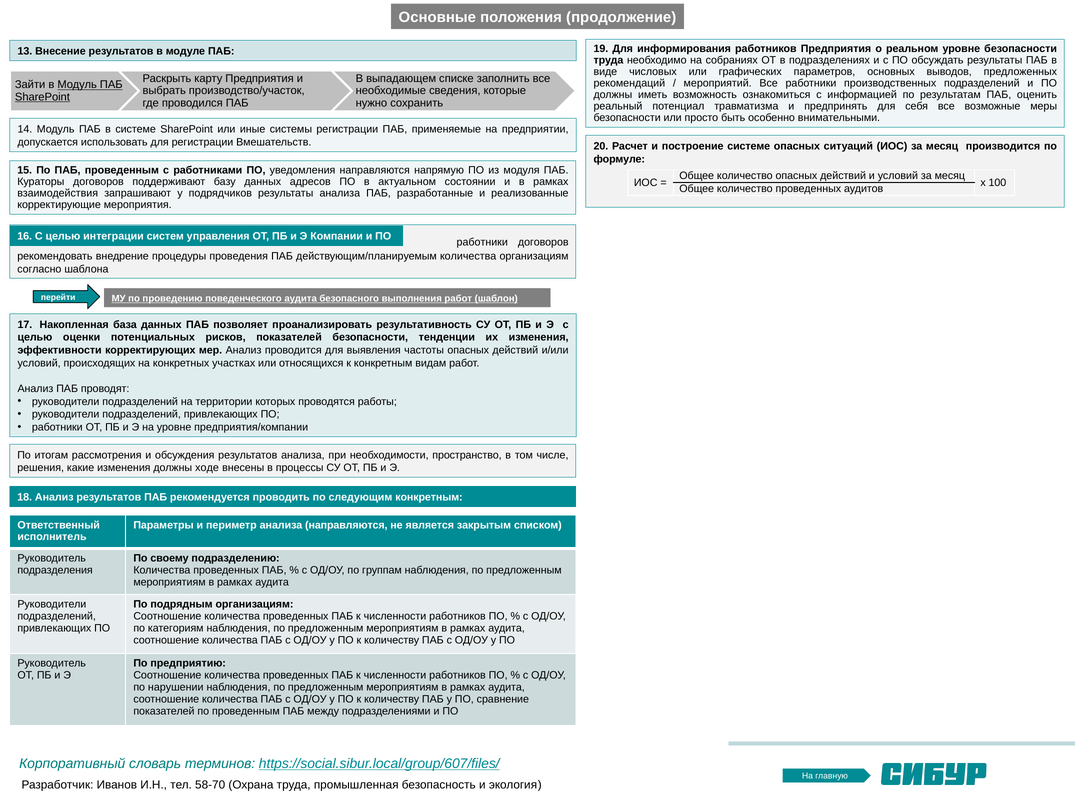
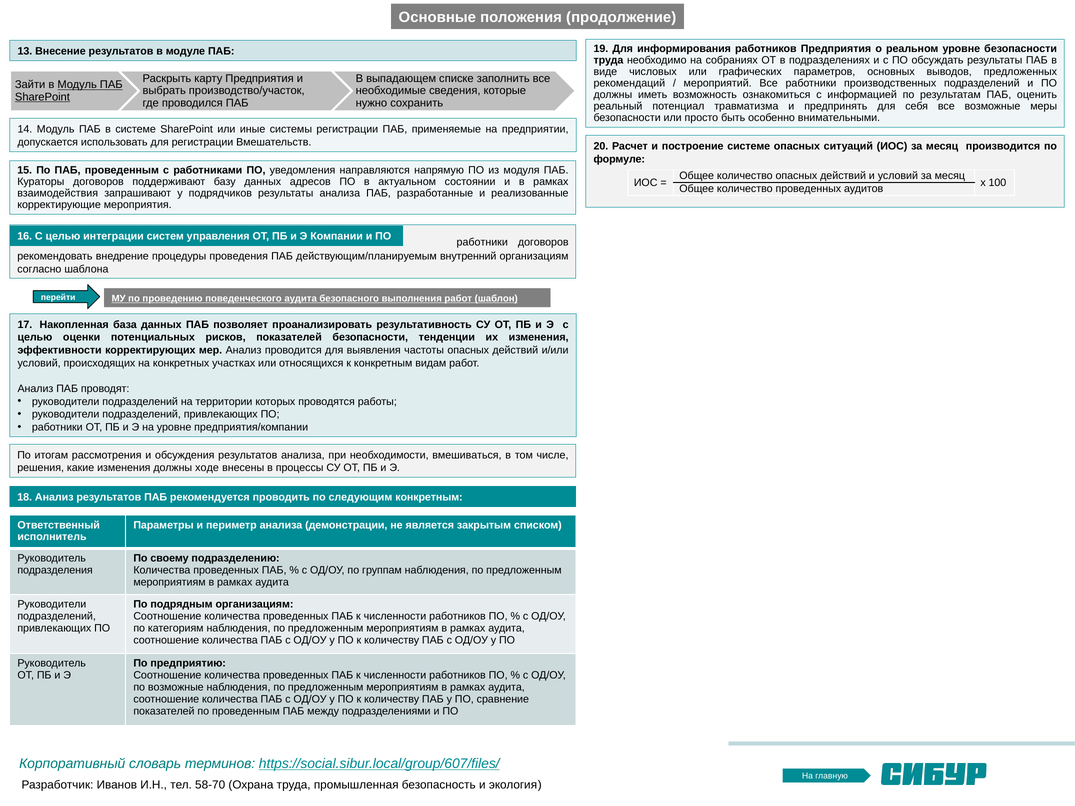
действующим/планируемым количества: количества -> внутренний
пространство: пространство -> вмешиваться
анализа направляются: направляются -> демонстрации
по нарушении: нарушении -> возможные
